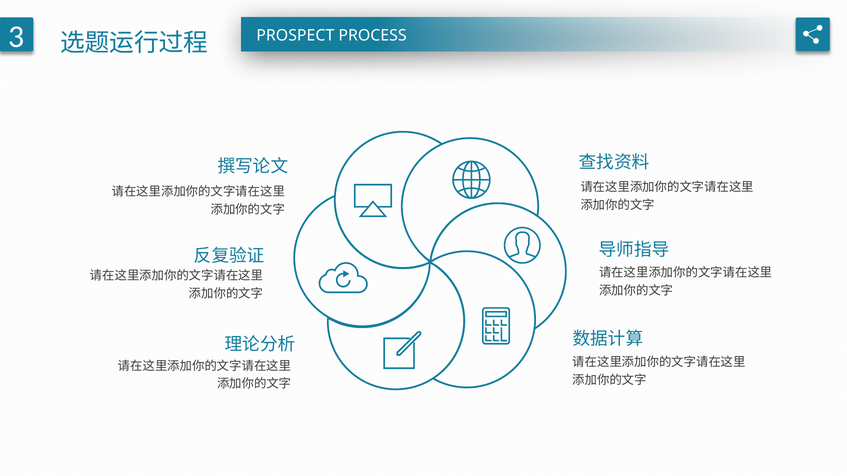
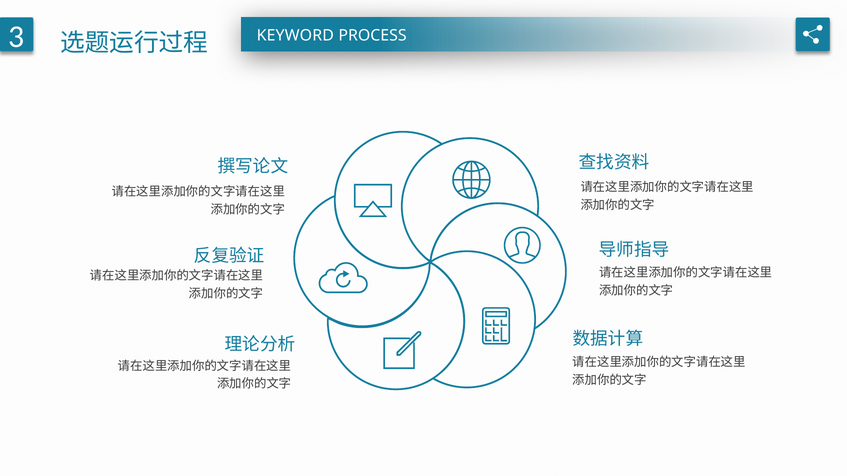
PROSPECT: PROSPECT -> KEYWORD
